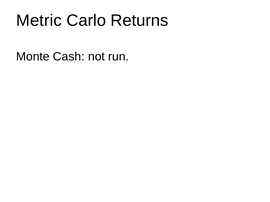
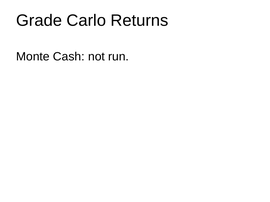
Metric: Metric -> Grade
